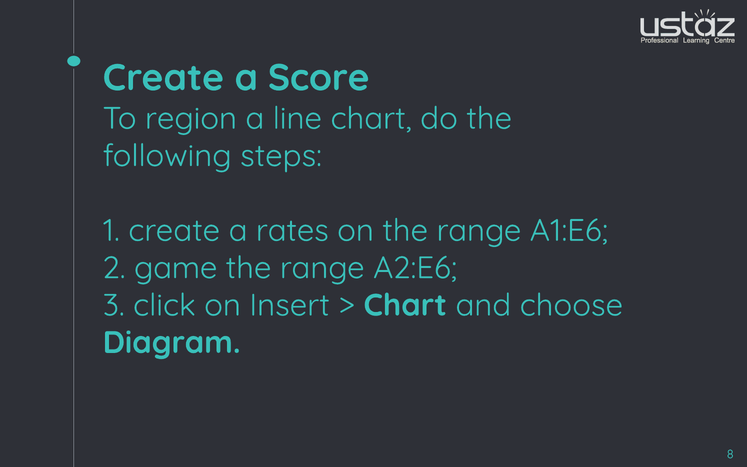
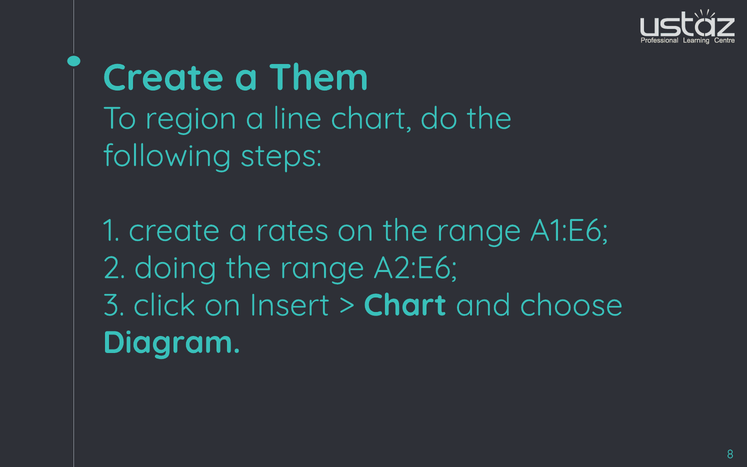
Score: Score -> Them
game: game -> doing
